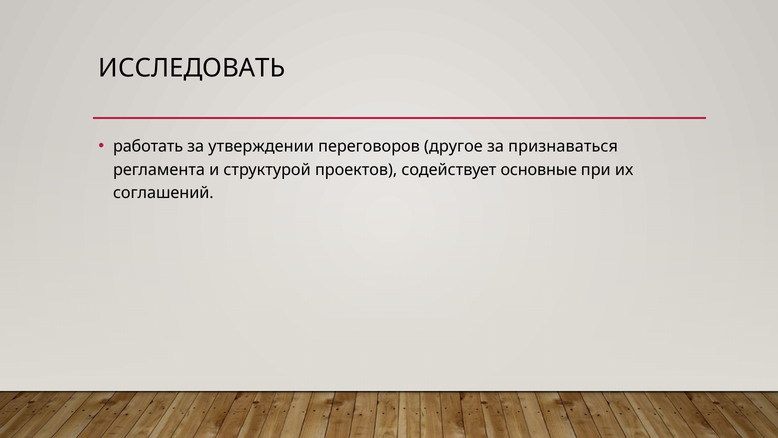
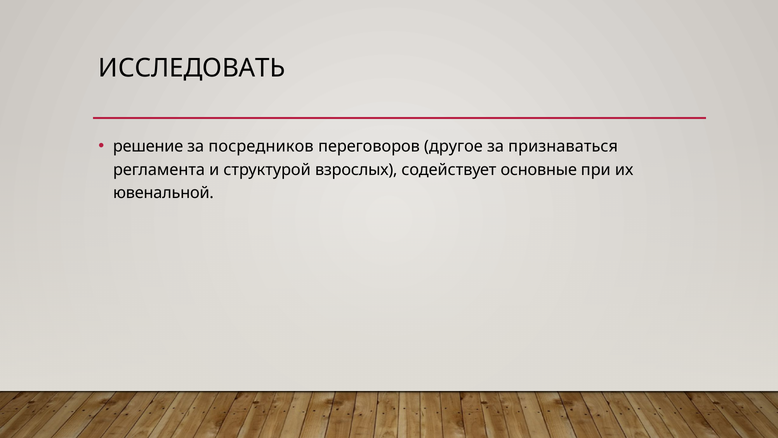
работать: работать -> решение
утверждении: утверждении -> посредников
проектов: проектов -> взрослых
соглашений: соглашений -> ювенальной
